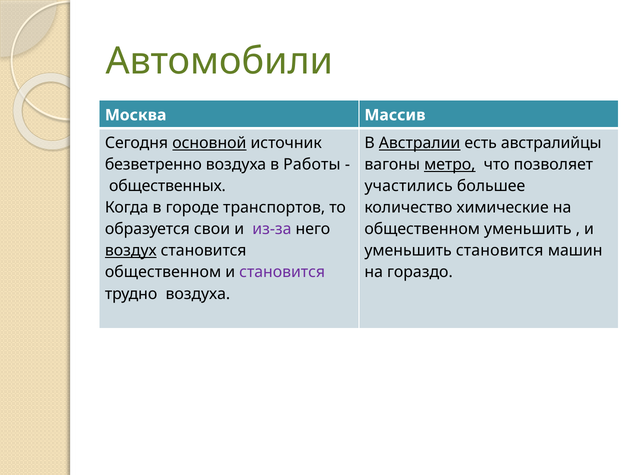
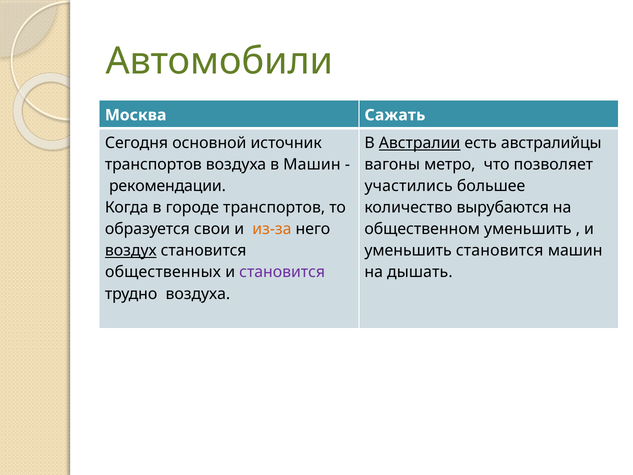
Массив: Массив -> Сажать
основной underline: present -> none
безветренно at (153, 164): безветренно -> транспортов
в Работы: Работы -> Машин
метро underline: present -> none
общественных: общественных -> рекомендации
химические: химические -> вырубаются
из-за colour: purple -> orange
общественном at (163, 272): общественном -> общественных
гораздо: гораздо -> дышать
